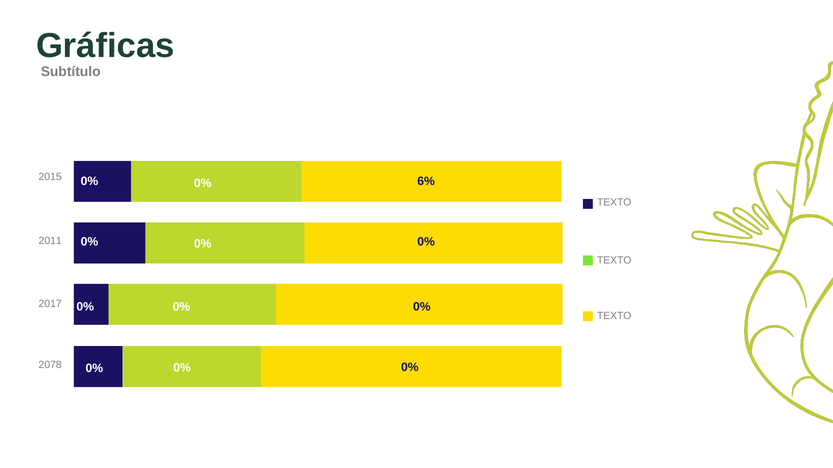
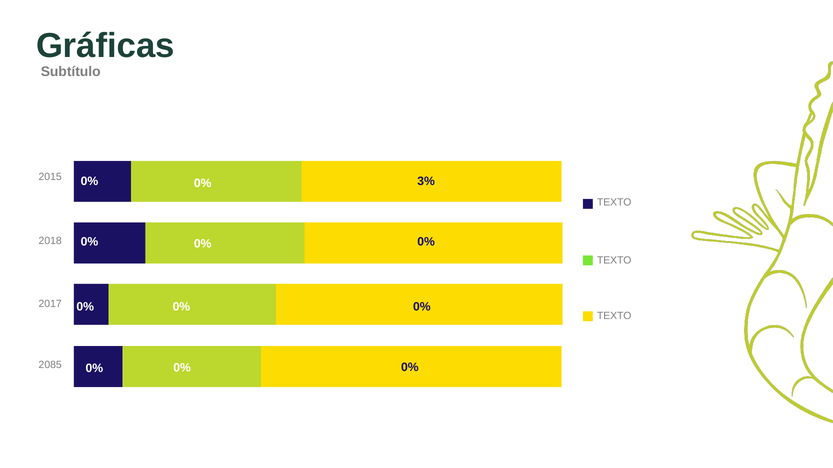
6%: 6% -> 3%
2011: 2011 -> 2018
2078: 2078 -> 2085
